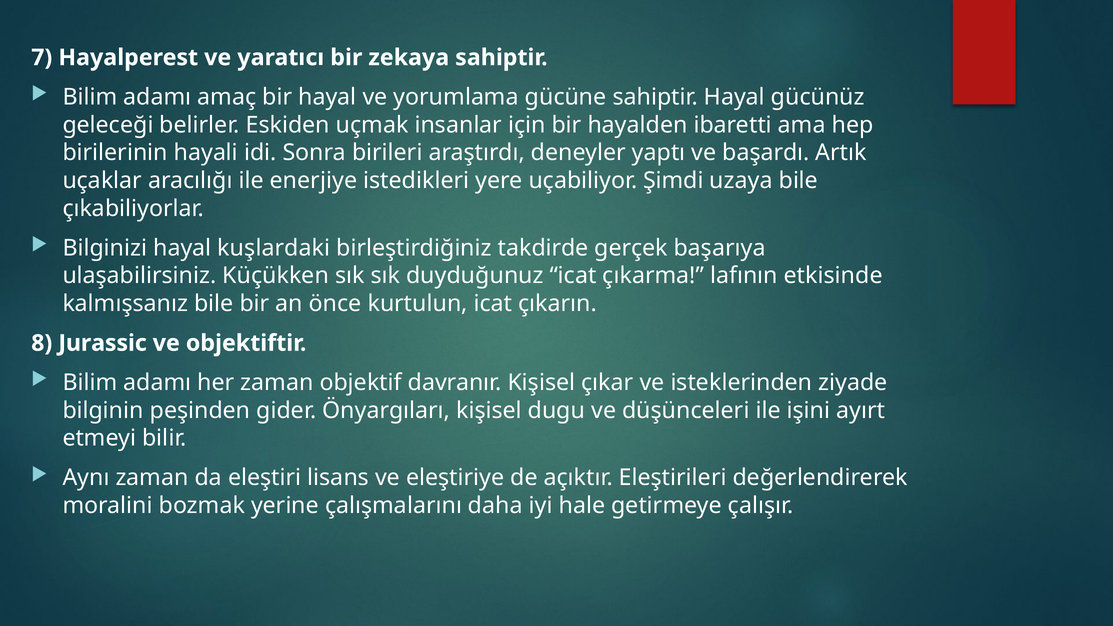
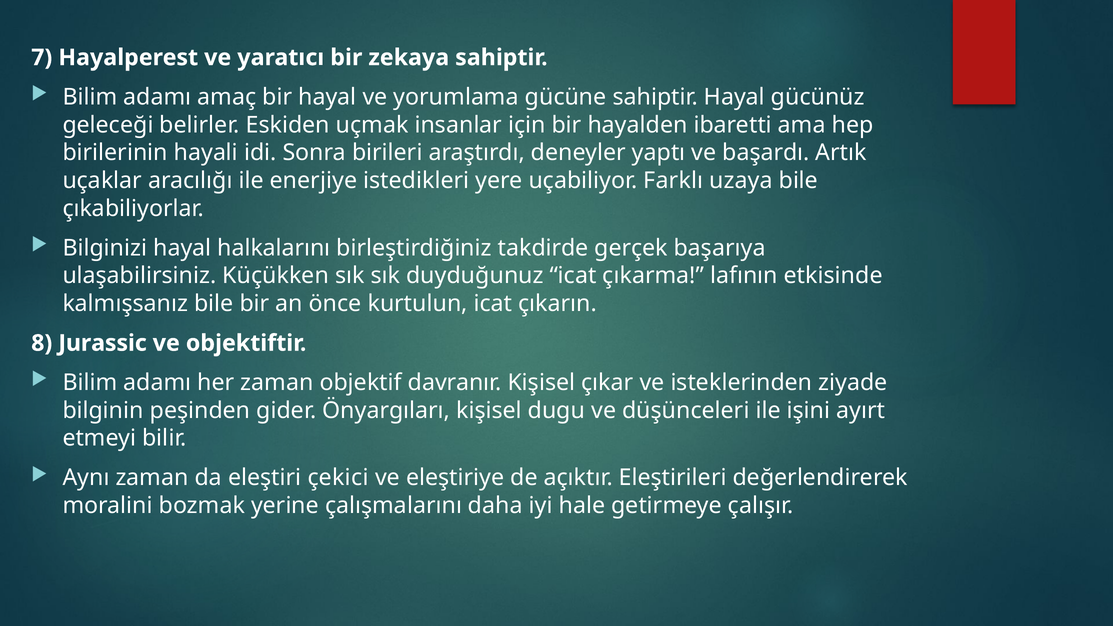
Şimdi: Şimdi -> Farklı
kuşlardaki: kuşlardaki -> halkalarını
lisans: lisans -> çekici
